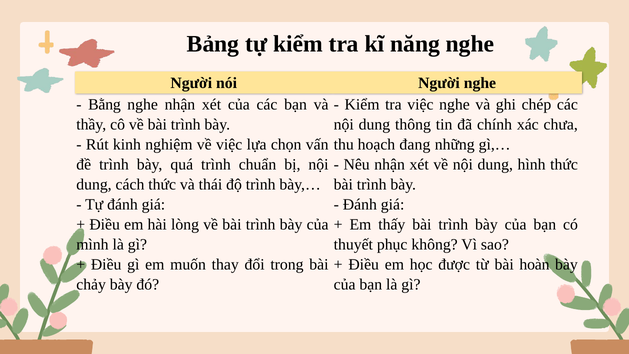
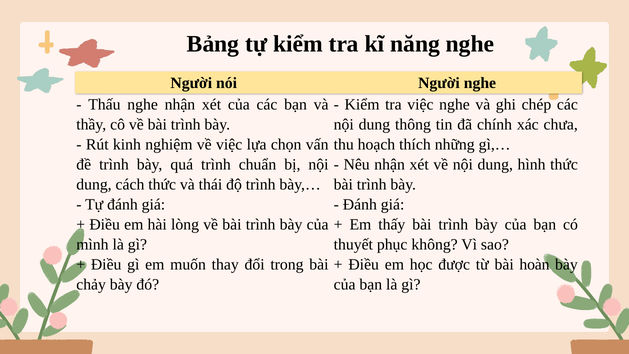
Bằng: Bằng -> Thấu
đang: đang -> thích
